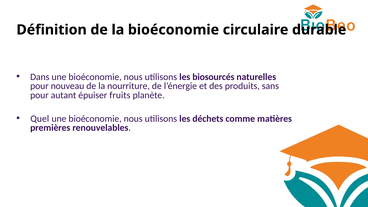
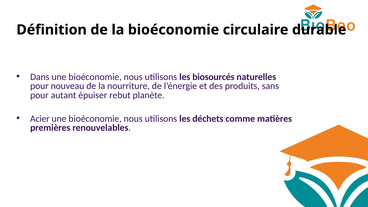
fruits: fruits -> rebut
Quel: Quel -> Acier
